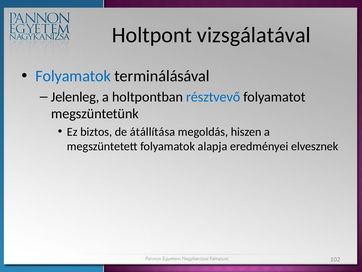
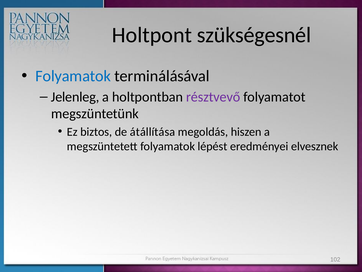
vizsgálatával: vizsgálatával -> szükségesnél
résztvevő colour: blue -> purple
alapja: alapja -> lépést
